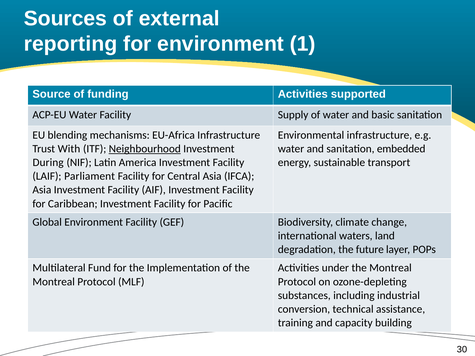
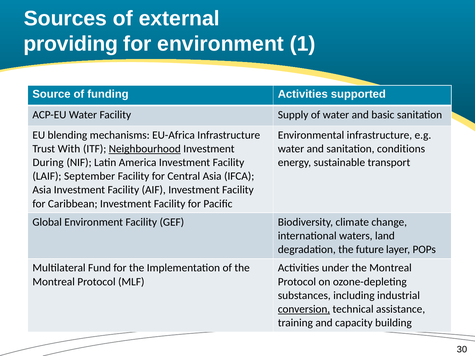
reporting: reporting -> providing
embedded: embedded -> conditions
Parliament: Parliament -> September
conversion underline: none -> present
